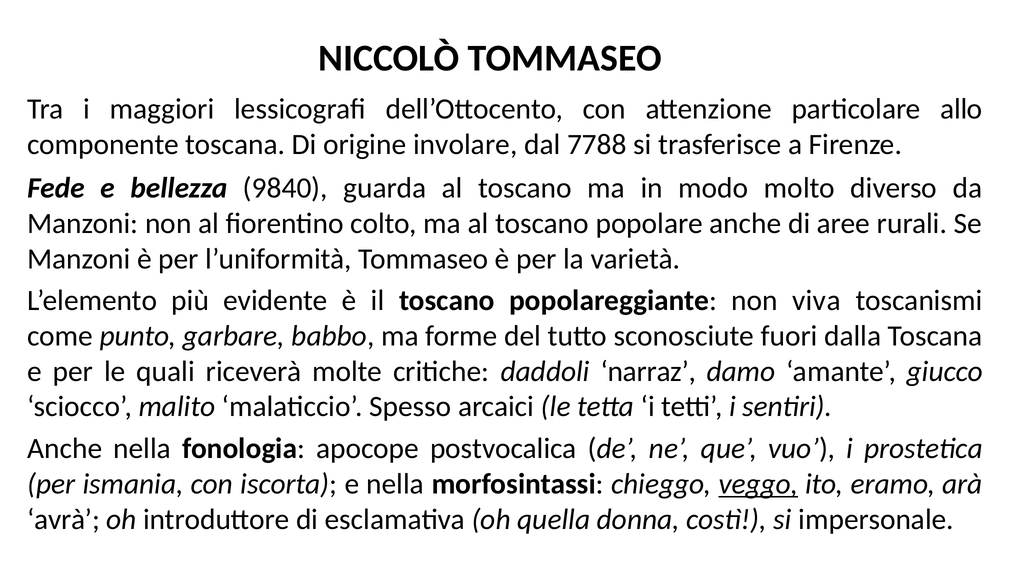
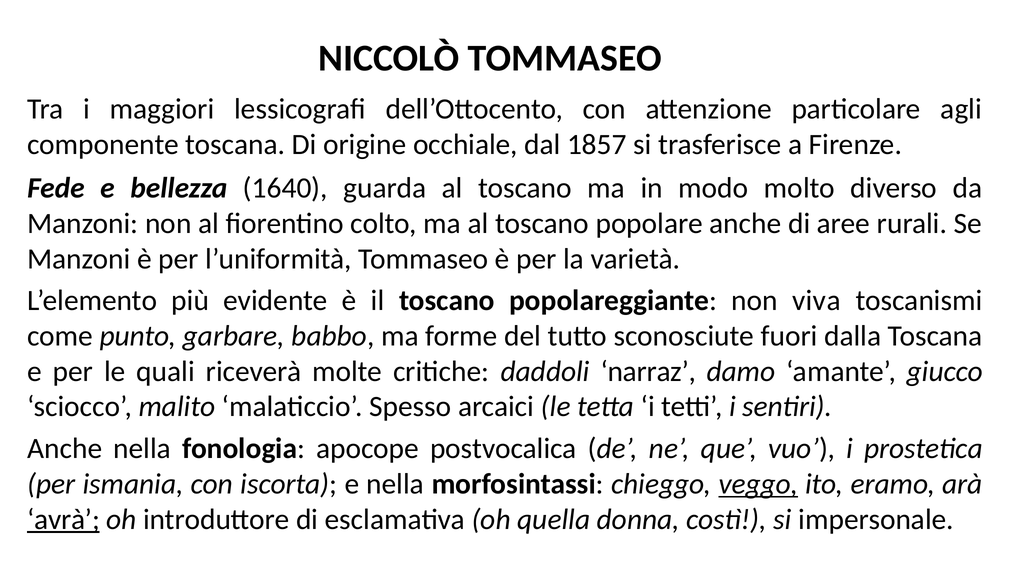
allo: allo -> agli
involare: involare -> occhiale
7788: 7788 -> 1857
9840: 9840 -> 1640
avrà underline: none -> present
